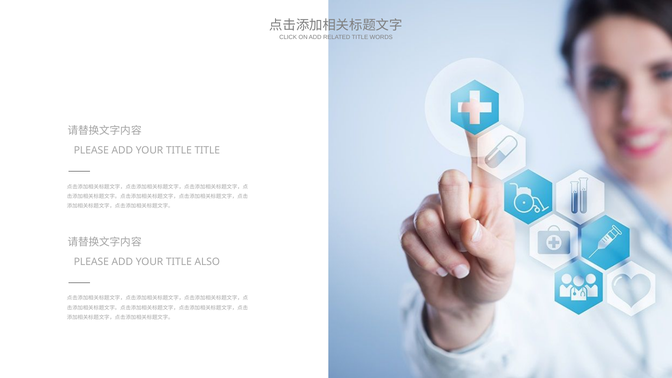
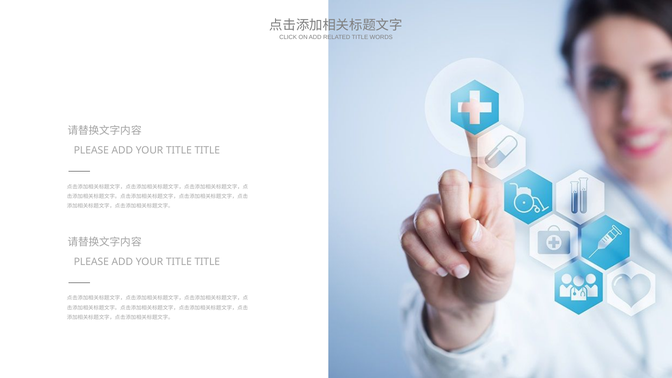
ALSO at (207, 262): ALSO -> TITLE
